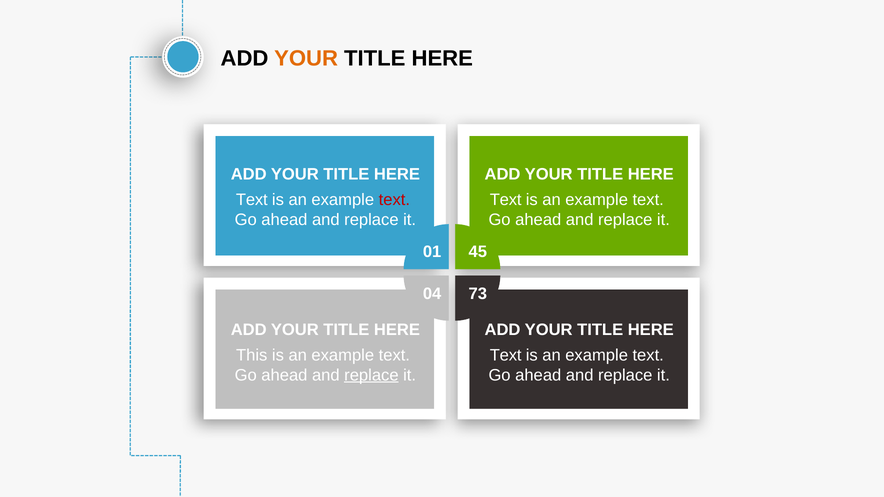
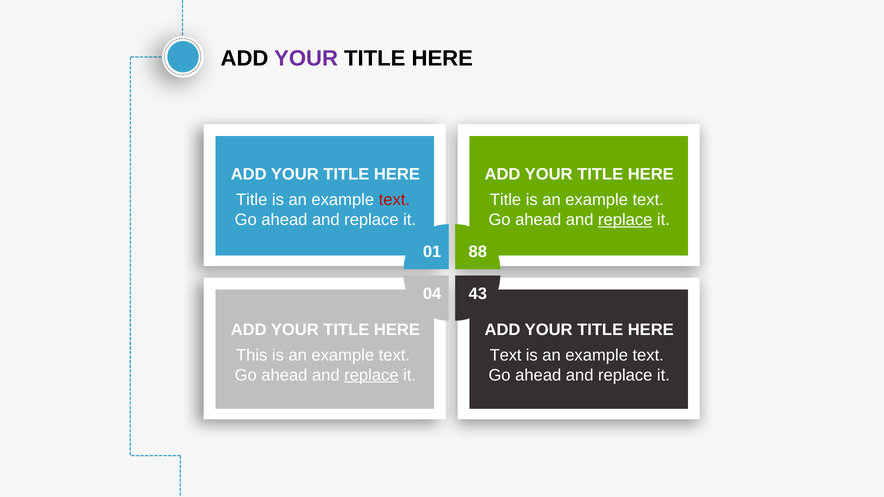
YOUR at (306, 59) colour: orange -> purple
Text at (252, 200): Text -> Title
Text at (506, 200): Text -> Title
replace at (625, 220) underline: none -> present
45: 45 -> 88
73: 73 -> 43
